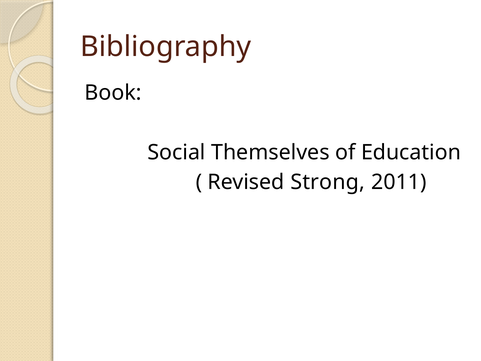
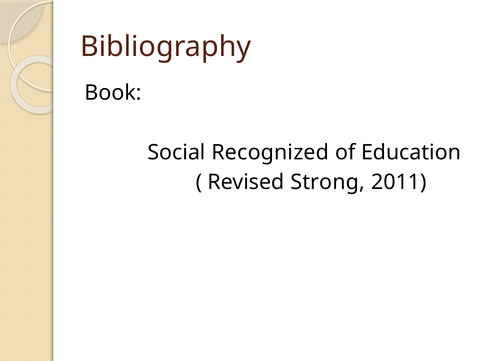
Themselves: Themselves -> Recognized
